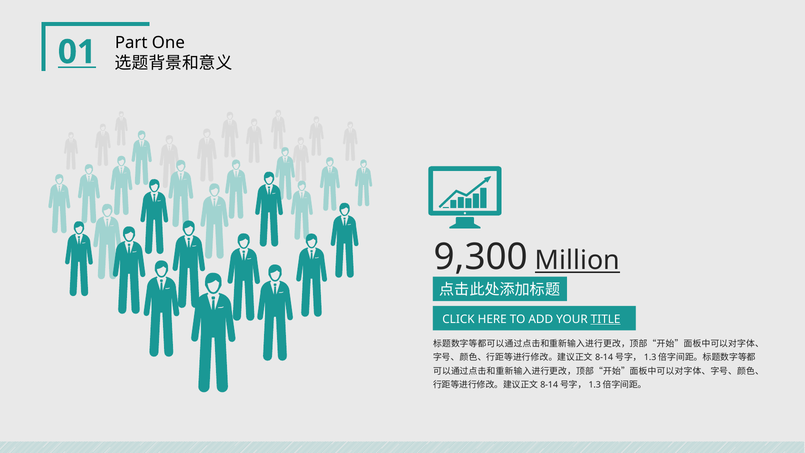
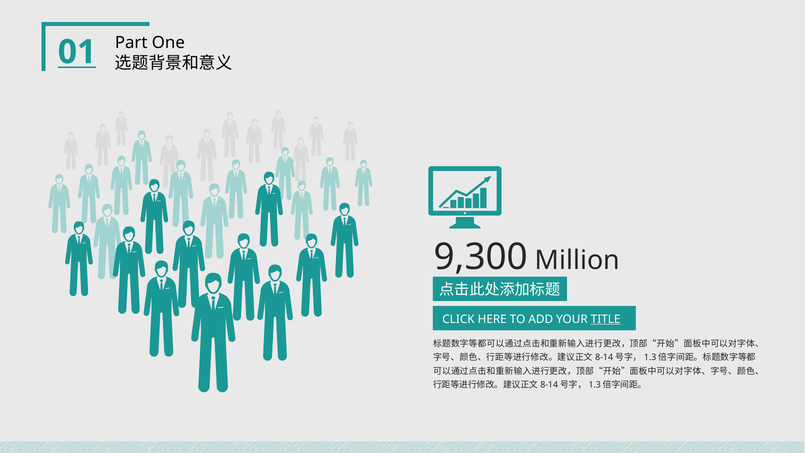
Million underline: present -> none
